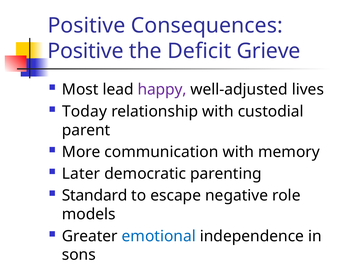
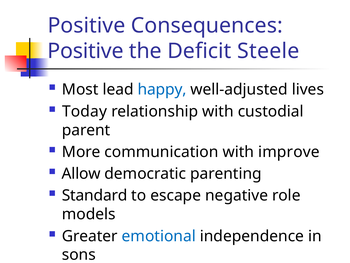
Grieve: Grieve -> Steele
happy colour: purple -> blue
memory: memory -> improve
Later: Later -> Allow
